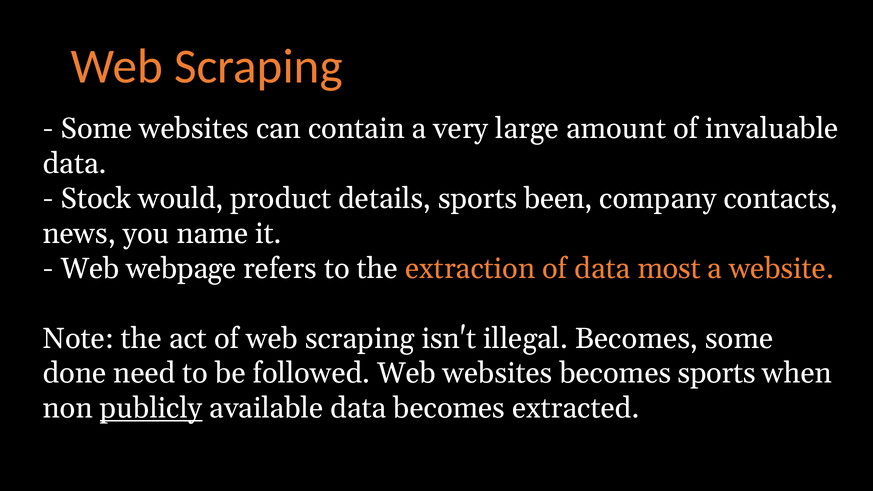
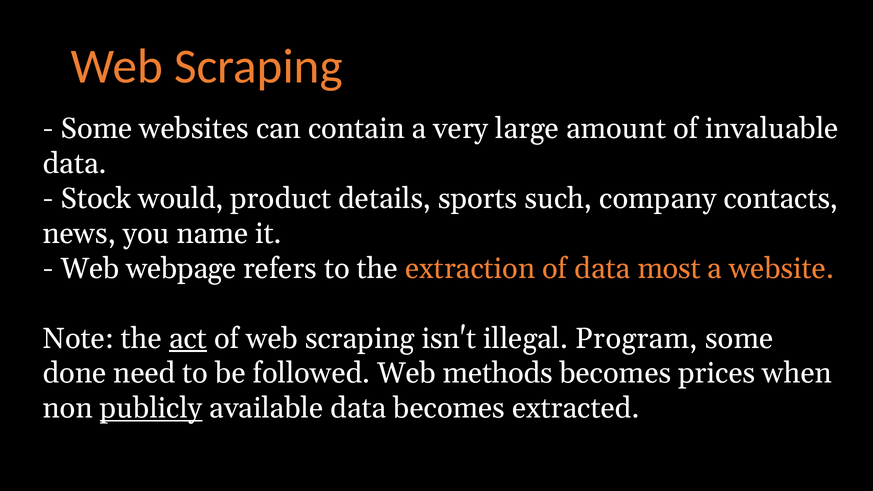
been: been -> such
act underline: none -> present
illegal Becomes: Becomes -> Program
Web websites: websites -> methods
becomes sports: sports -> prices
